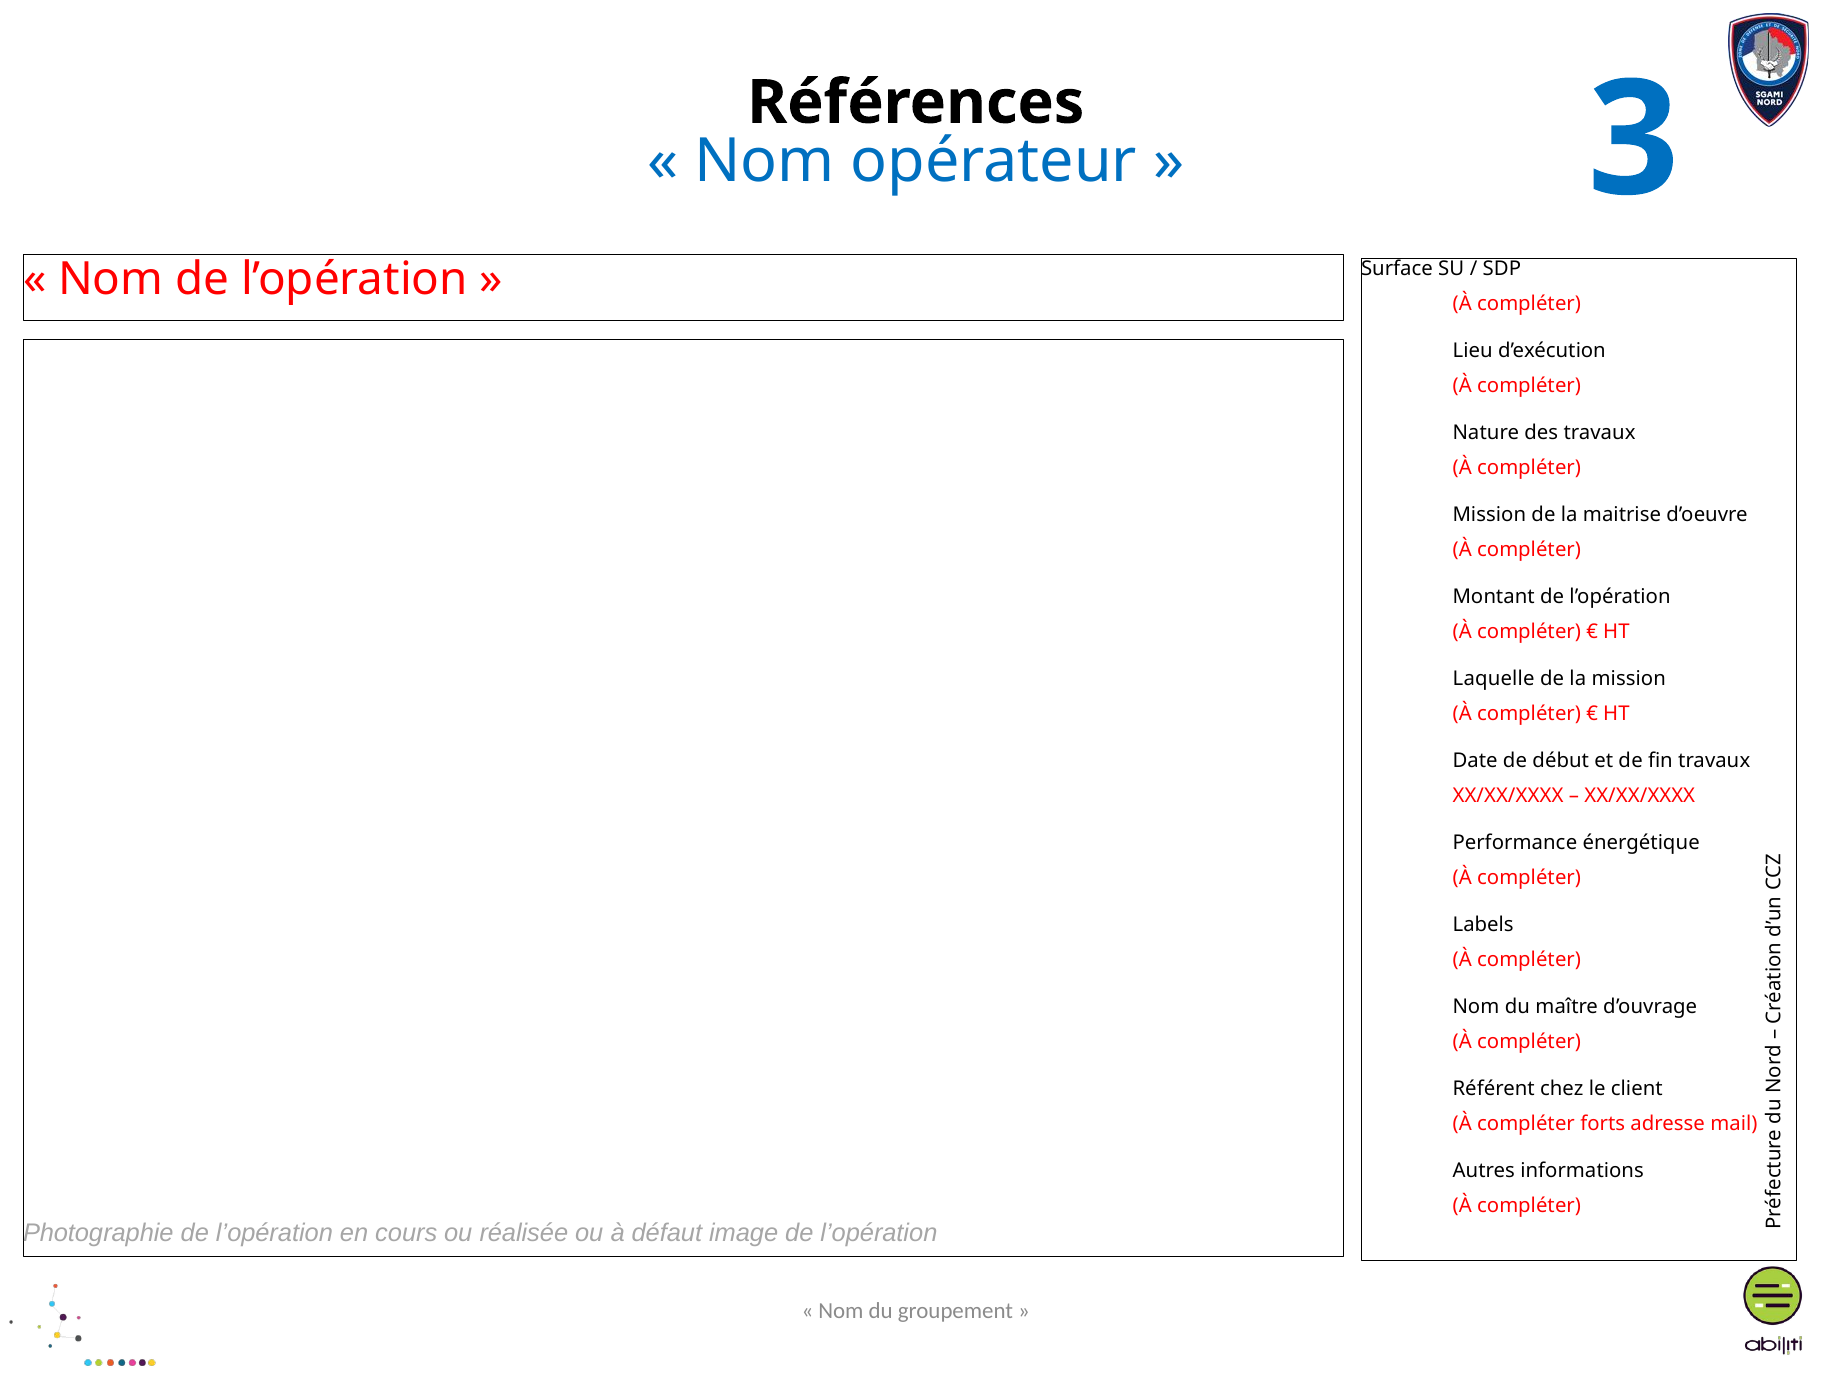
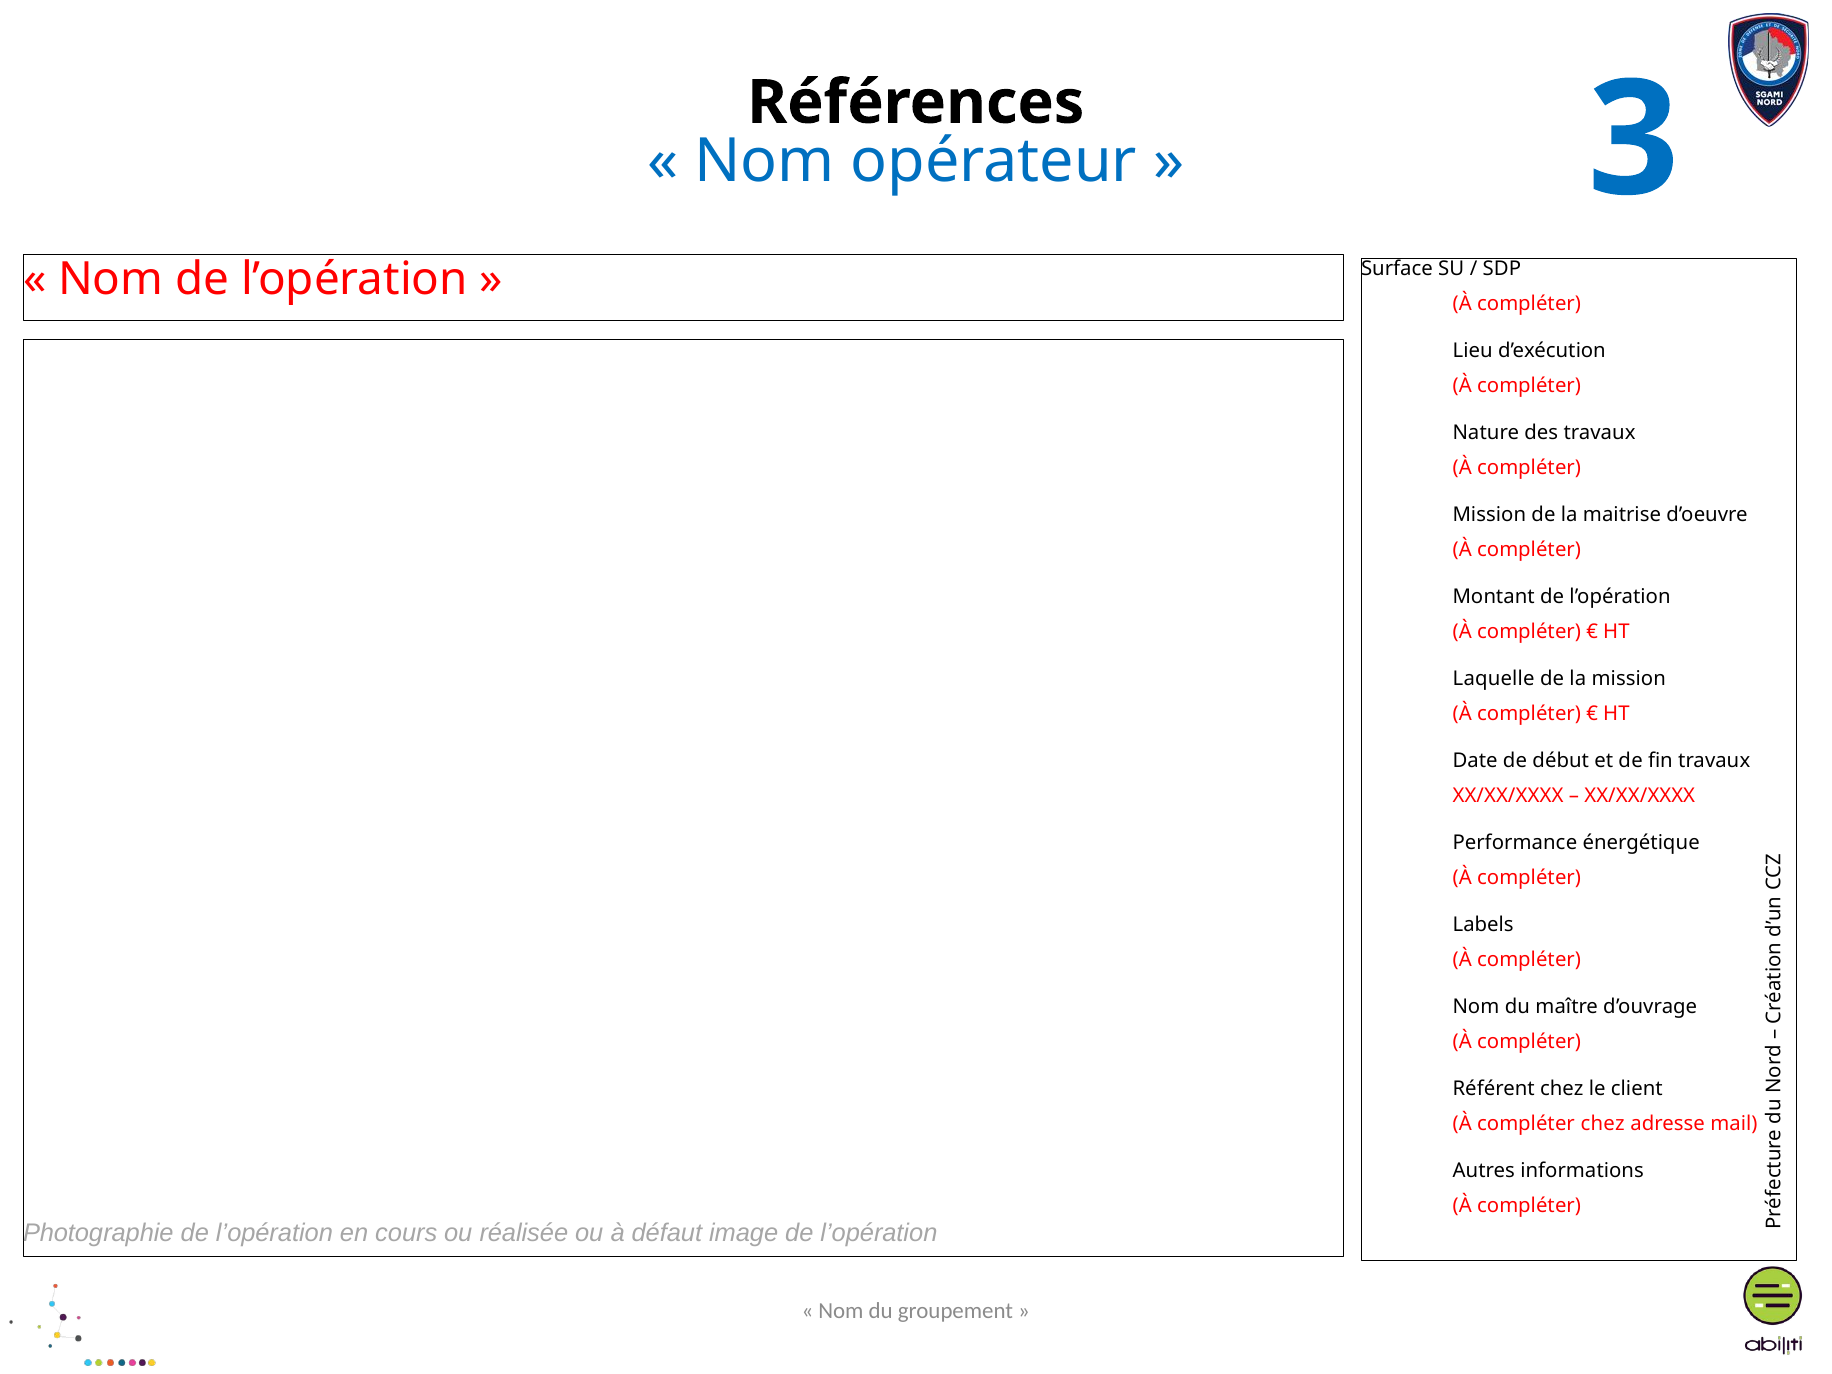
compléter forts: forts -> chez
